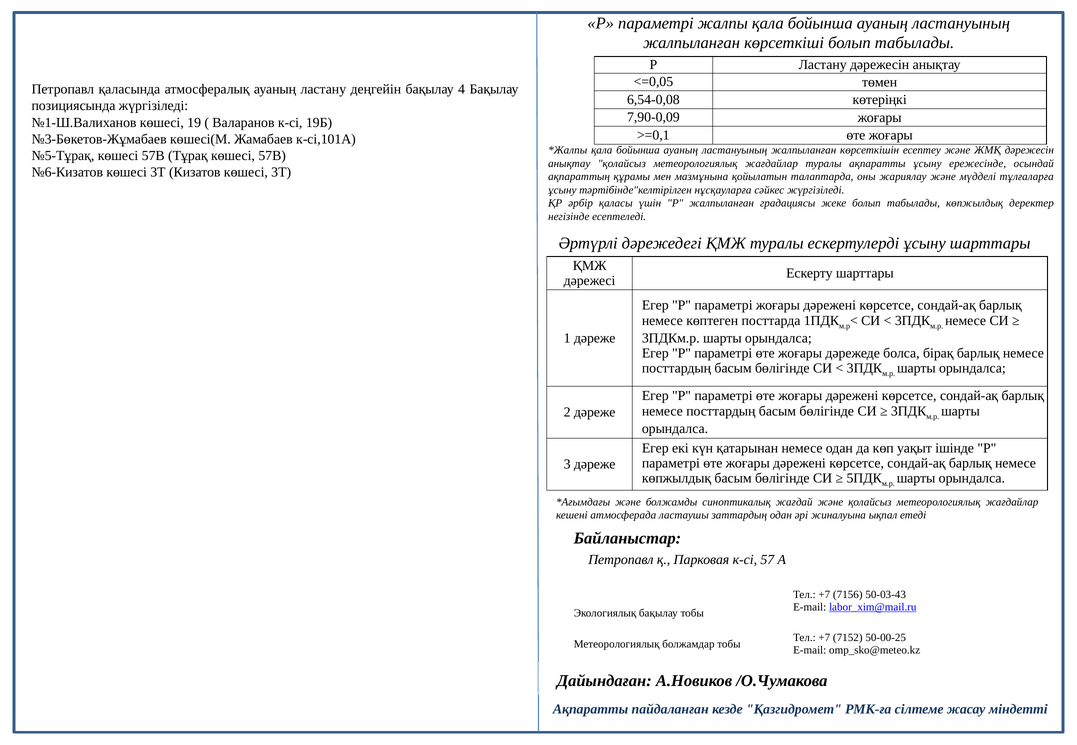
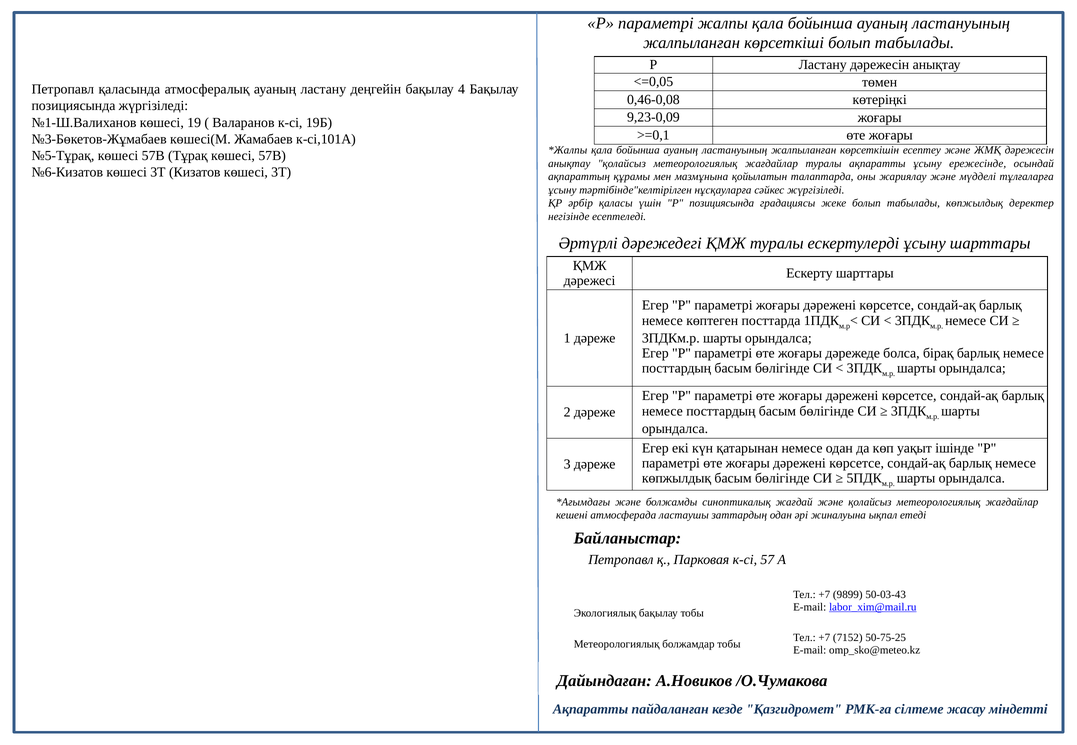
6,54-0,08: 6,54-0,08 -> 0,46-0,08
7,90-0,09: 7,90-0,09 -> 9,23-0,09
Р жалпыланған: жалпыланған -> позициясында
7156: 7156 -> 9899
50-00-25: 50-00-25 -> 50-75-25
